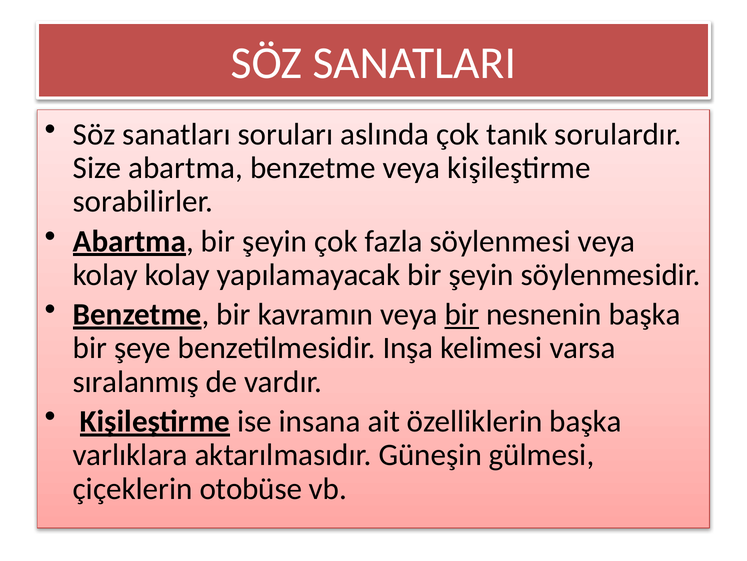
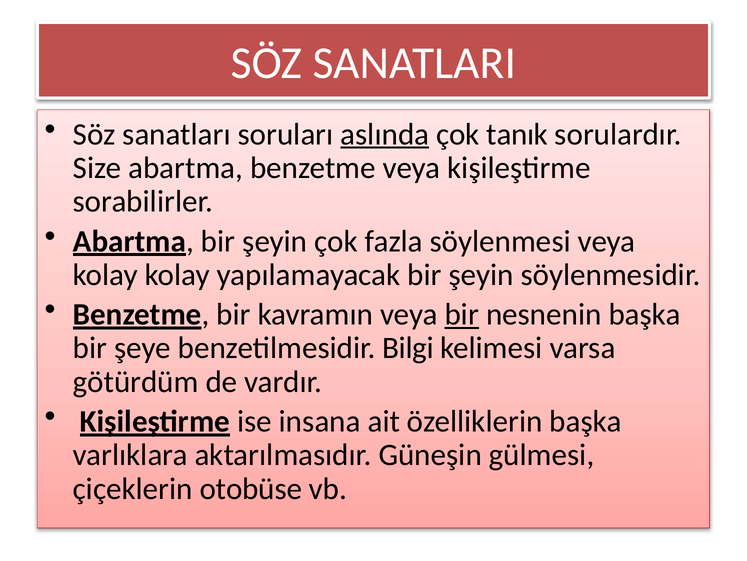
aslında underline: none -> present
Inşa: Inşa -> Bilgi
sıralanmış: sıralanmış -> götürdüm
